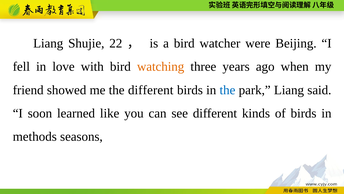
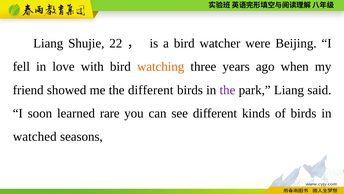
the at (227, 90) colour: blue -> purple
like: like -> rare
methods: methods -> watched
